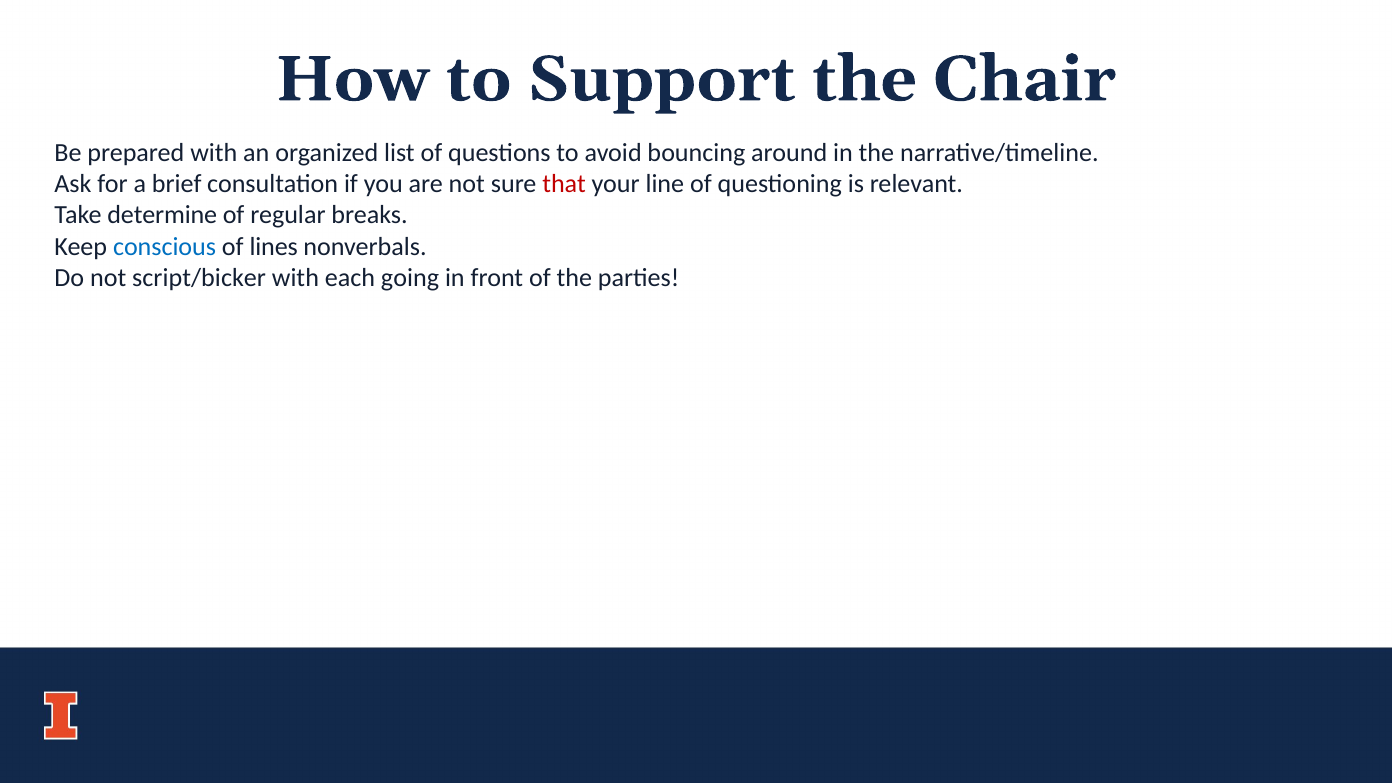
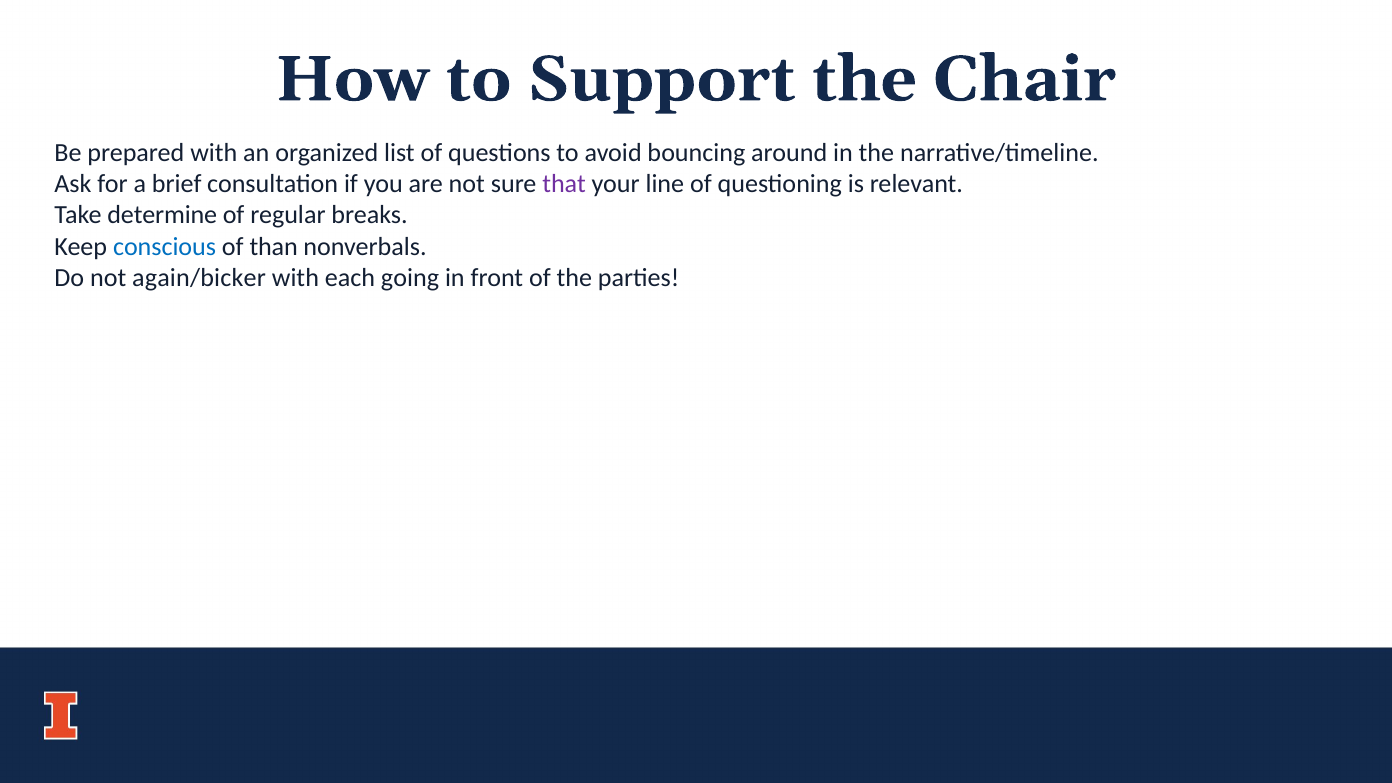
that colour: red -> purple
lines: lines -> than
script/bicker: script/bicker -> again/bicker
